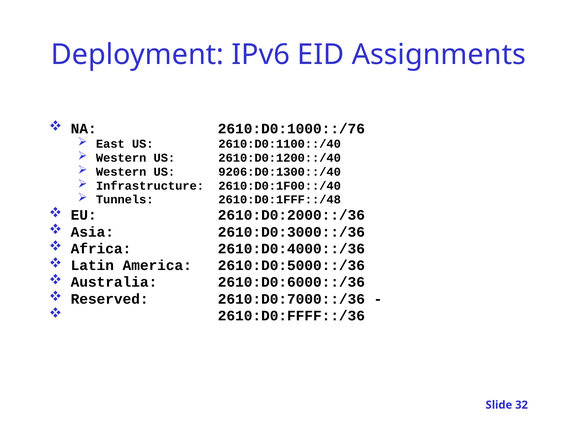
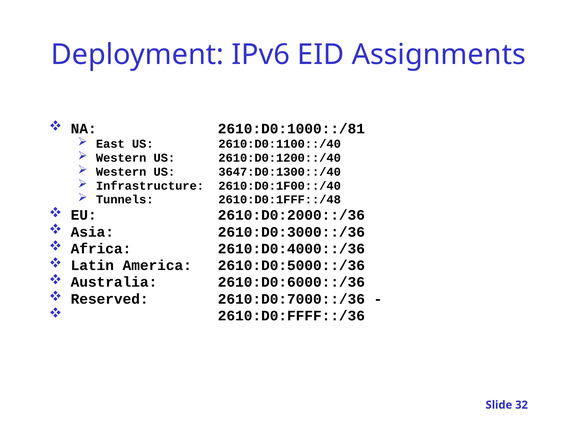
2610:D0:1000::/76: 2610:D0:1000::/76 -> 2610:D0:1000::/81
9206:D0:1300::/40: 9206:D0:1300::/40 -> 3647:D0:1300::/40
